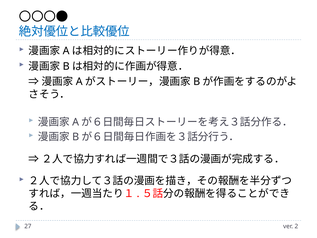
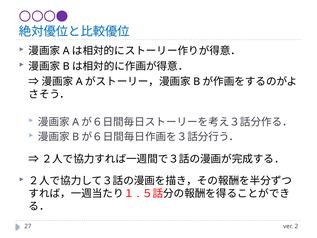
〇〇〇● colour: black -> purple
